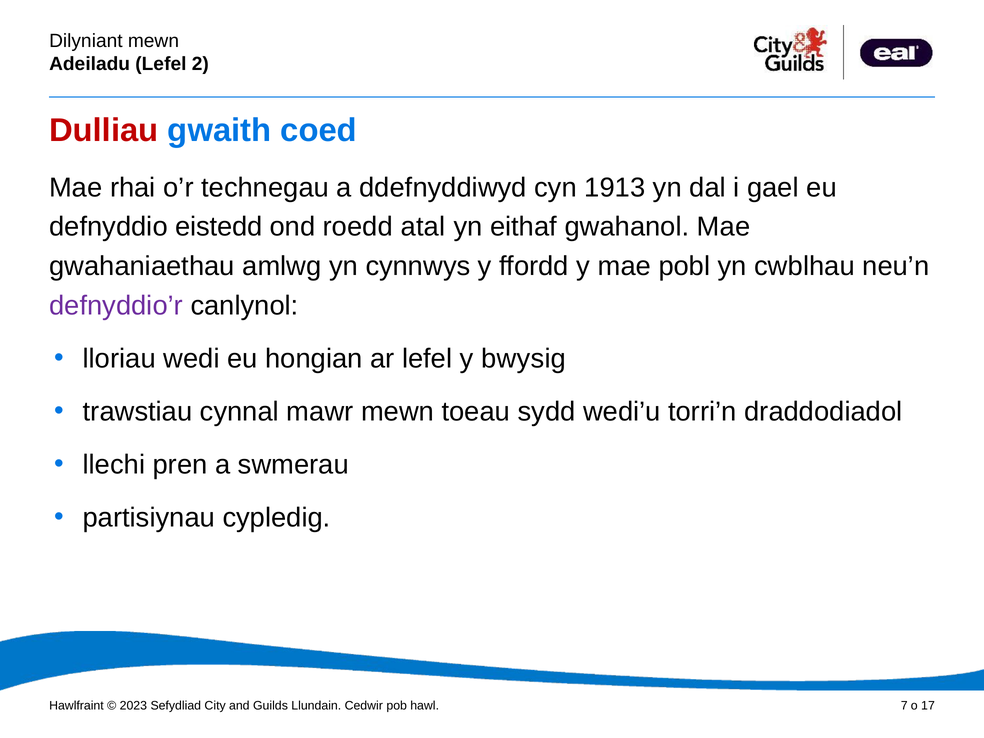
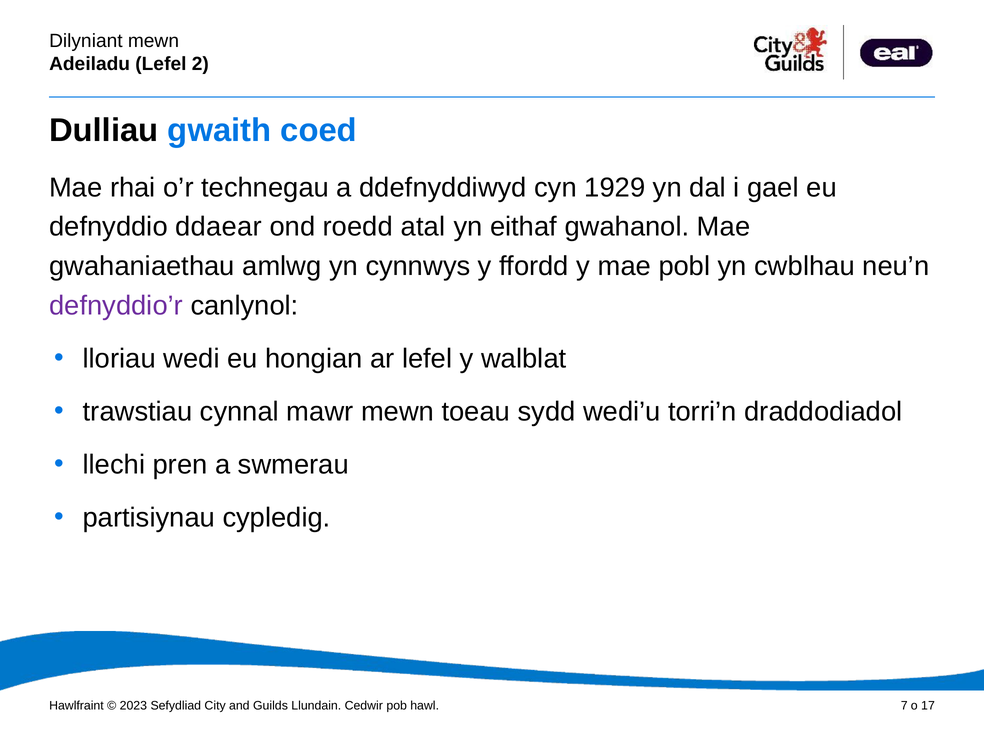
Dulliau colour: red -> black
1913: 1913 -> 1929
eistedd: eistedd -> ddaear
bwysig: bwysig -> walblat
